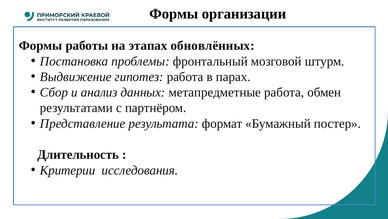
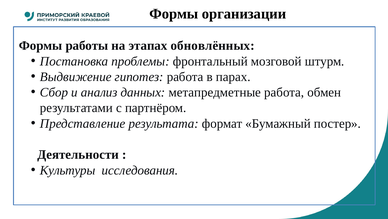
Длительность: Длительность -> Деятельности
Критерии: Критерии -> Культуры
